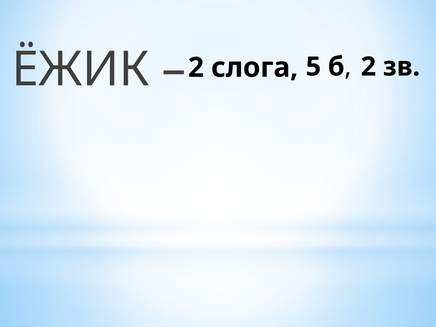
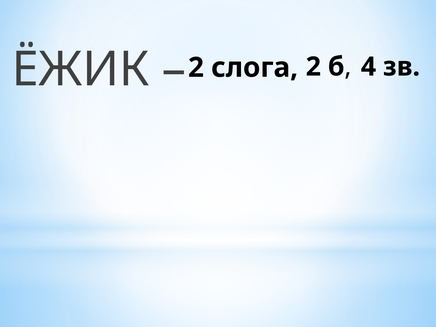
5 at (313, 67): 5 -> 2
2 at (368, 67): 2 -> 4
